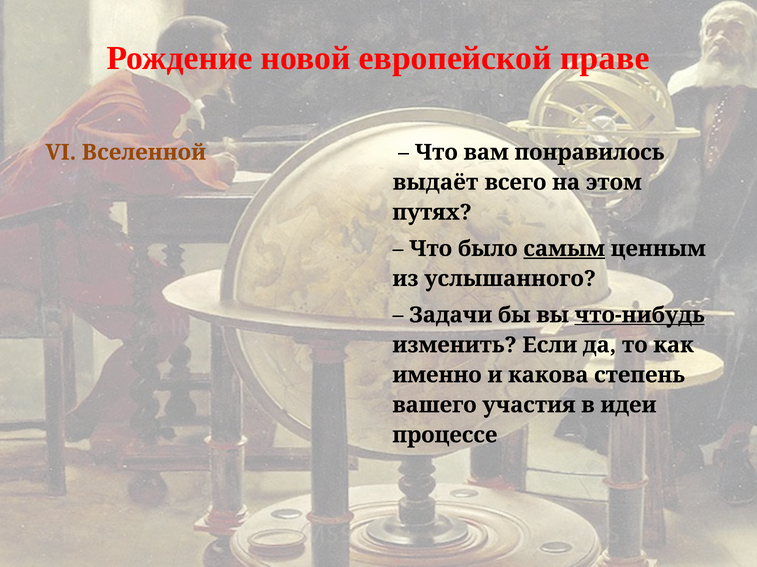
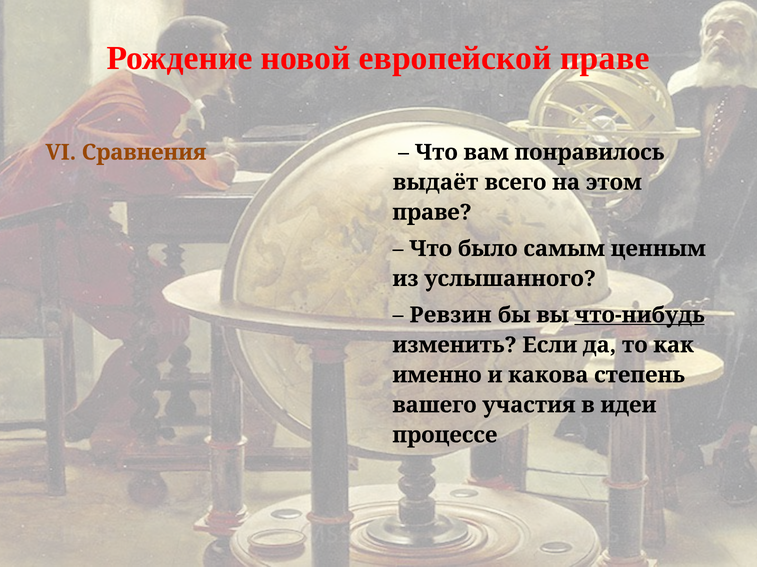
Вселенной: Вселенной -> Сравнения
путях at (432, 213): путях -> праве
самым underline: present -> none
Задачи: Задачи -> Ревзин
